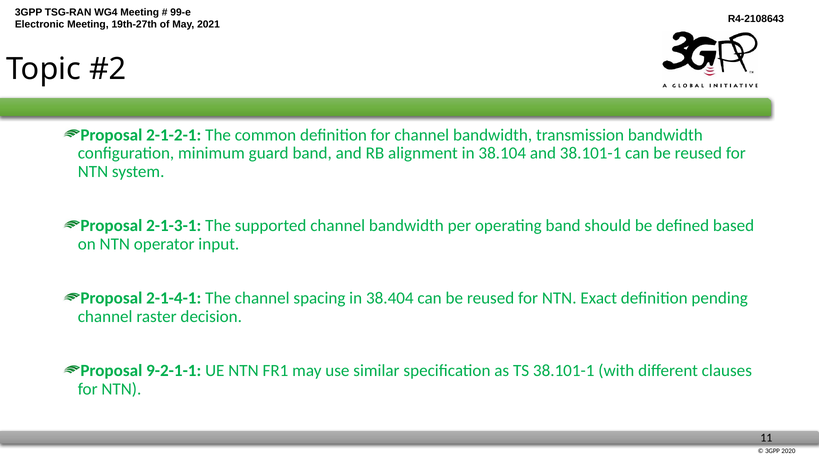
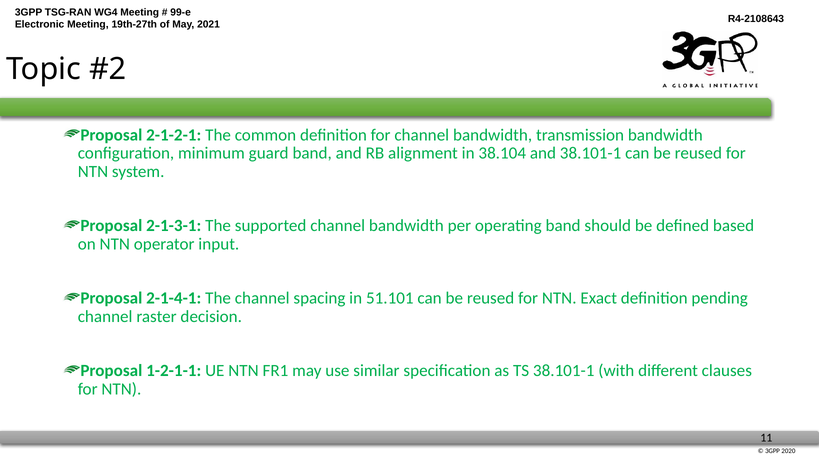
38.404: 38.404 -> 51.101
9-2-1-1: 9-2-1-1 -> 1-2-1-1
